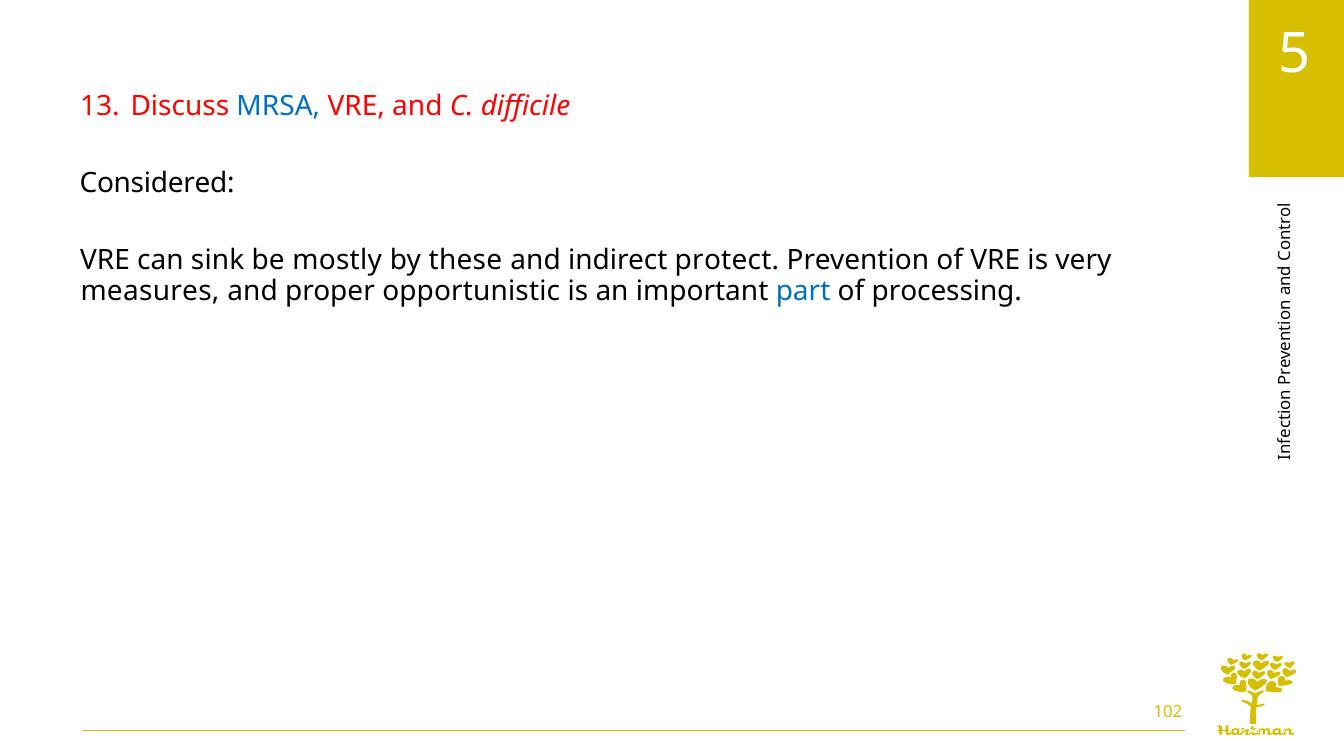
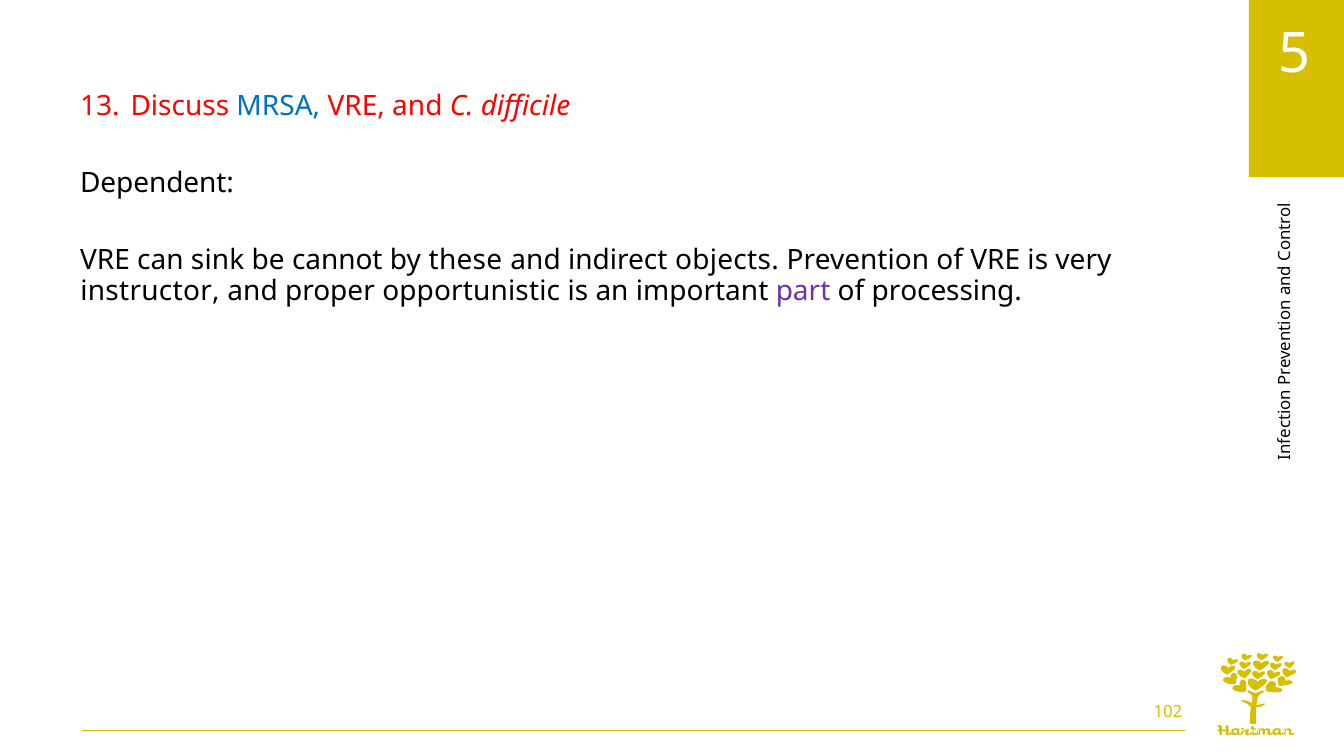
Considered: Considered -> Dependent
mostly: mostly -> cannot
protect: protect -> objects
measures: measures -> instructor
part colour: blue -> purple
